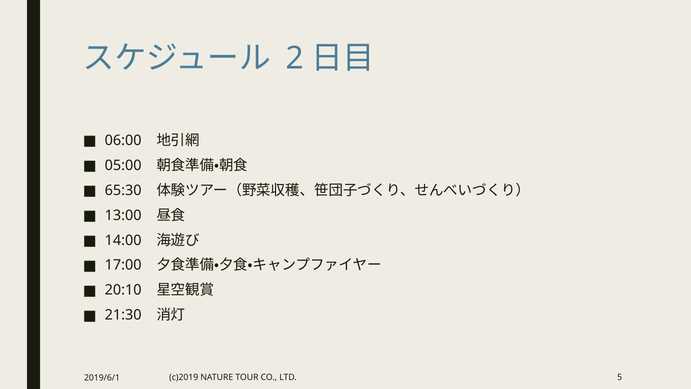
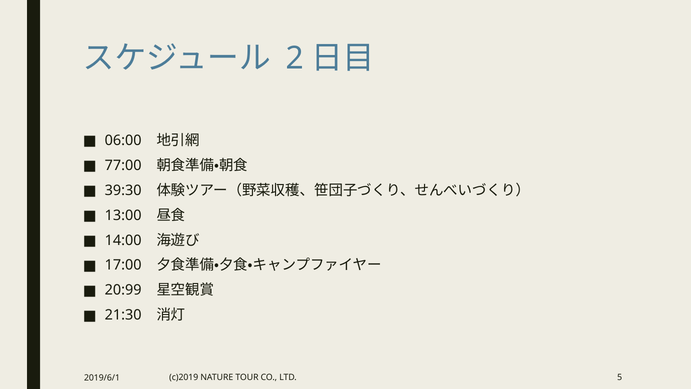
05:00: 05:00 -> 77:00
65:30: 65:30 -> 39:30
20:10: 20:10 -> 20:99
